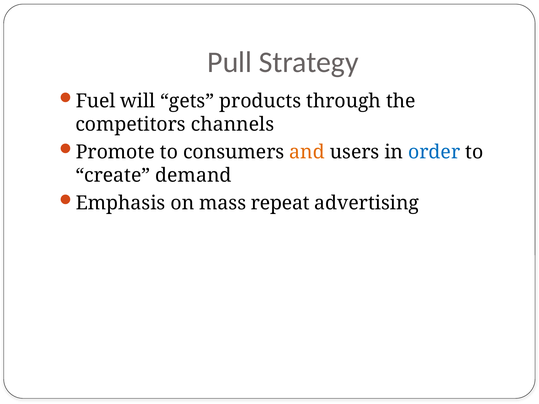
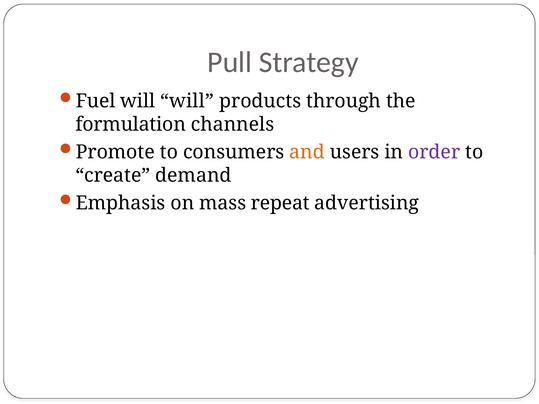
will gets: gets -> will
competitors: competitors -> formulation
order colour: blue -> purple
